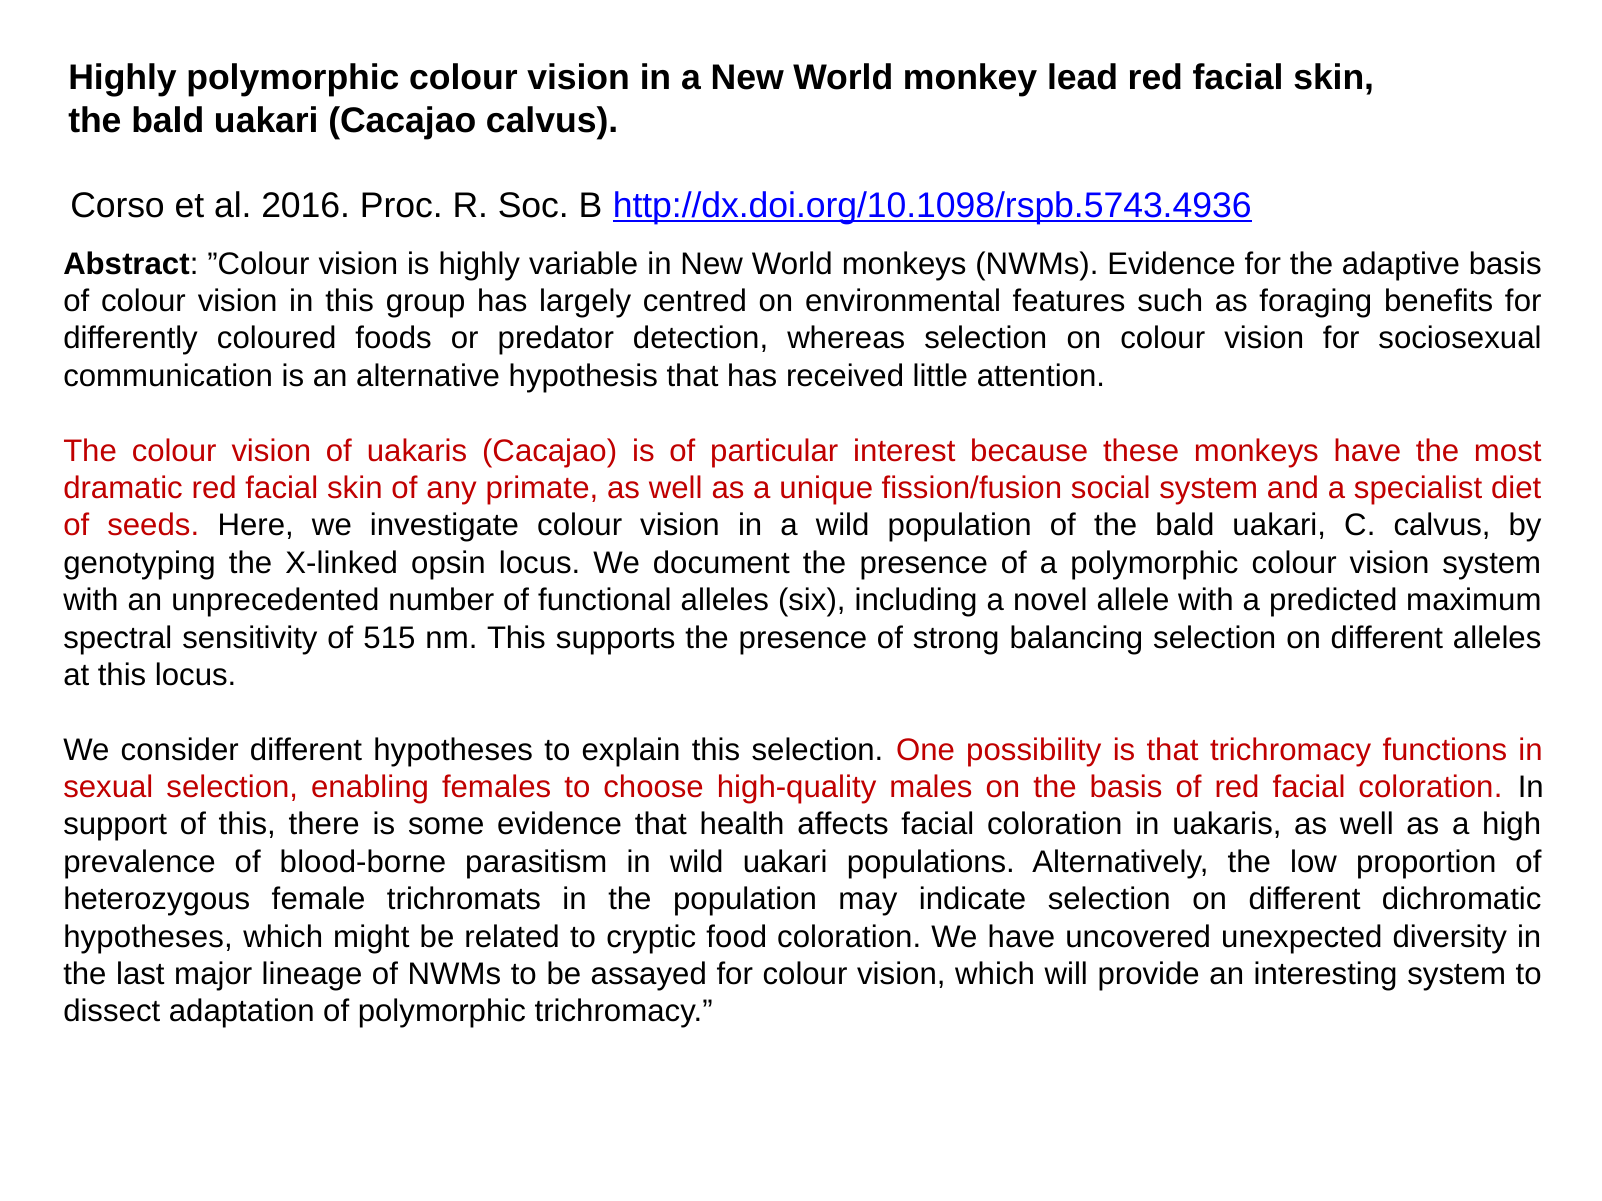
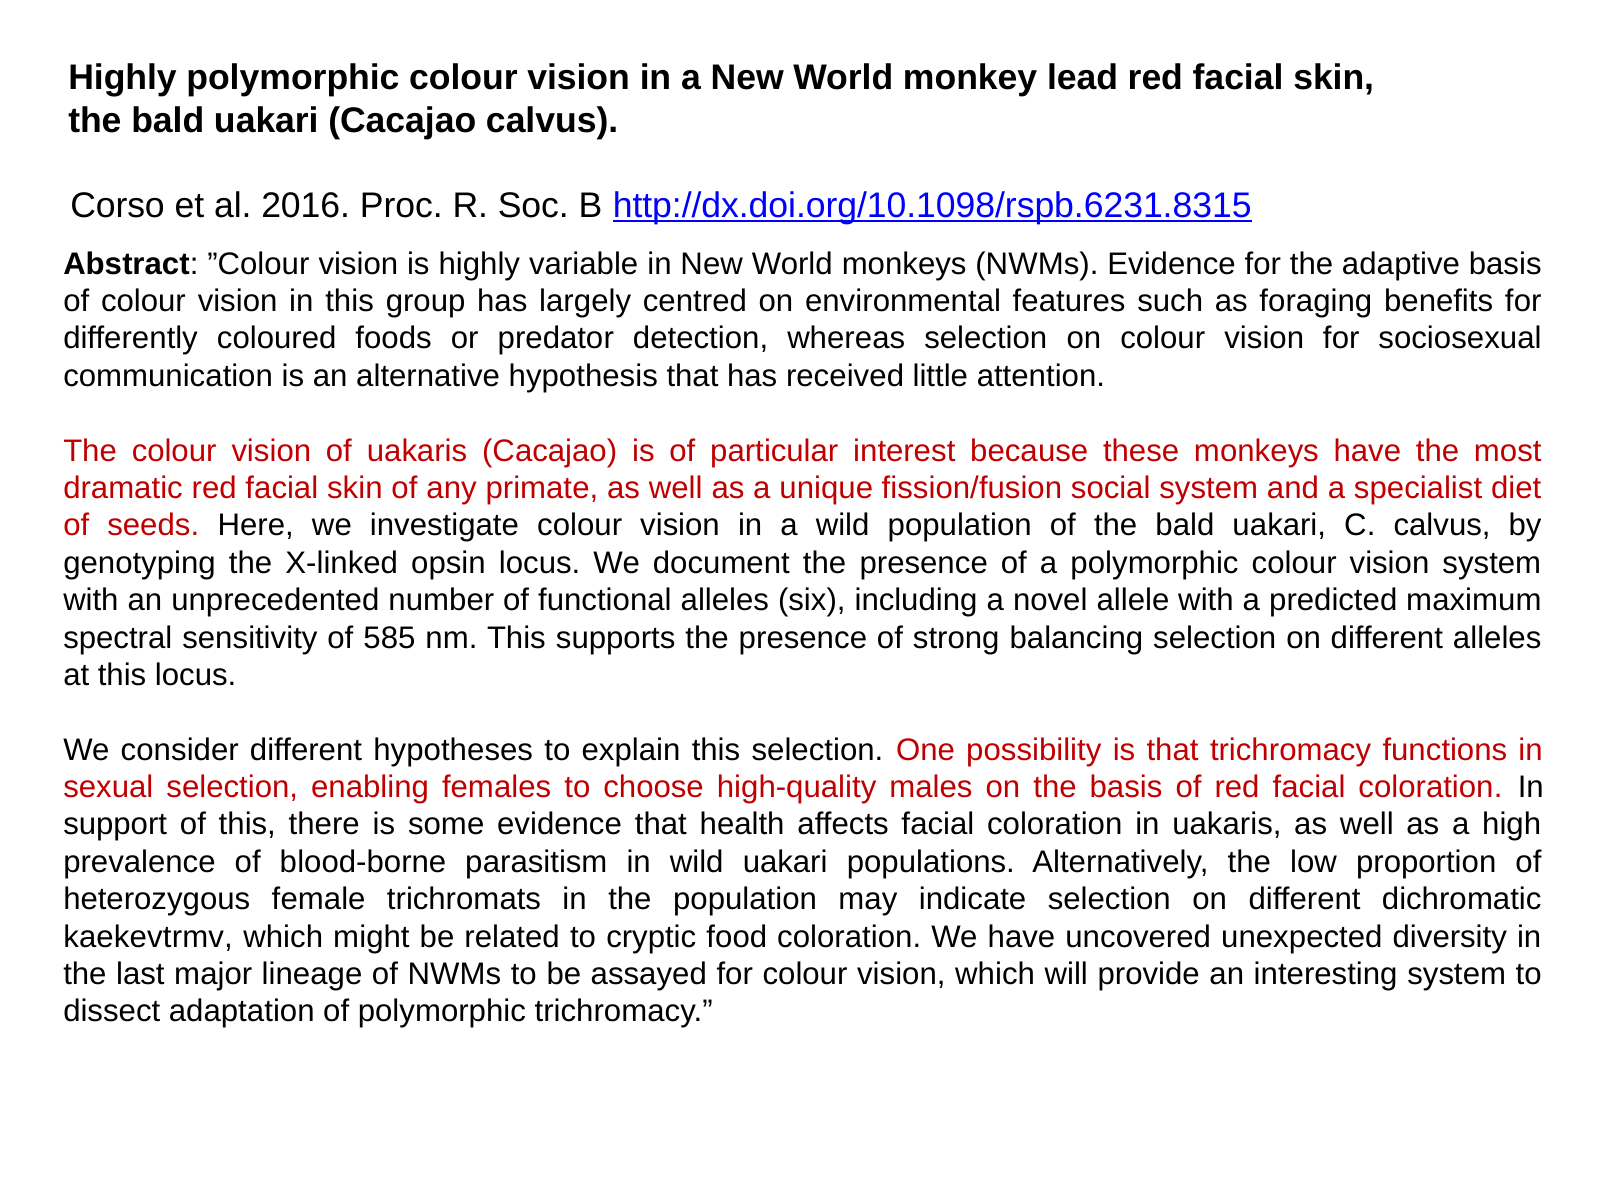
http://dx.doi.org/10.1098/rspb.5743.4936: http://dx.doi.org/10.1098/rspb.5743.4936 -> http://dx.doi.org/10.1098/rspb.6231.8315
515: 515 -> 585
hypotheses at (148, 937): hypotheses -> kaekevtrmv
